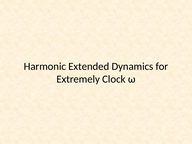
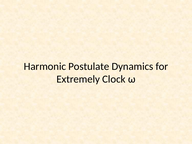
Extended: Extended -> Postulate
